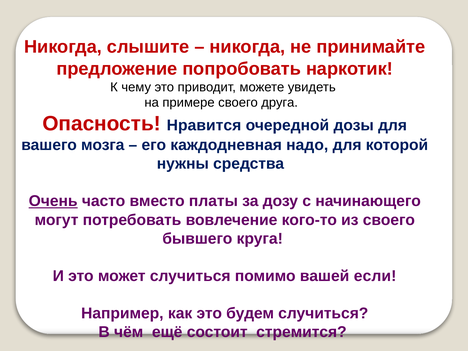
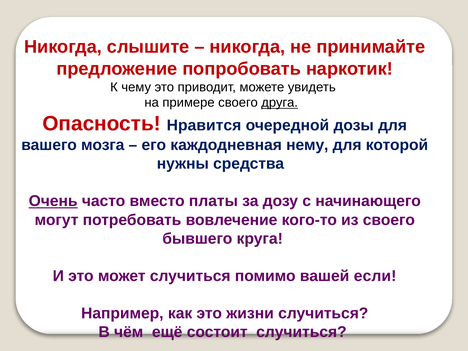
друга underline: none -> present
надо: надо -> нему
будем: будем -> жизни
состоит стремится: стремится -> случиться
